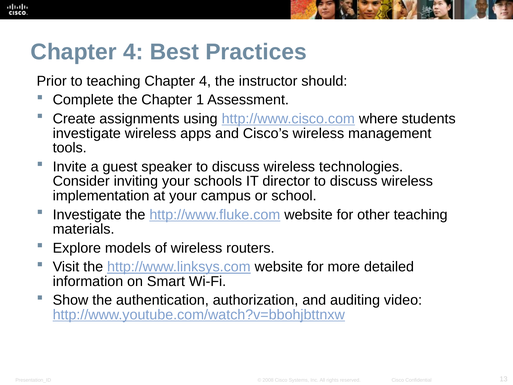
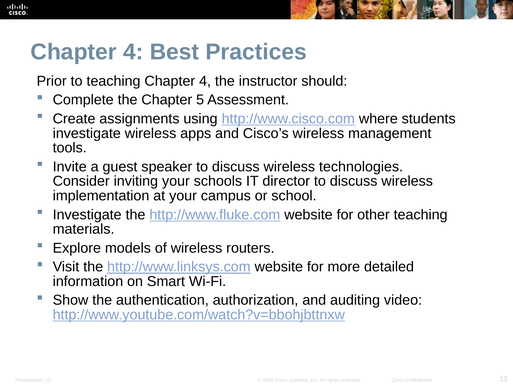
1: 1 -> 5
